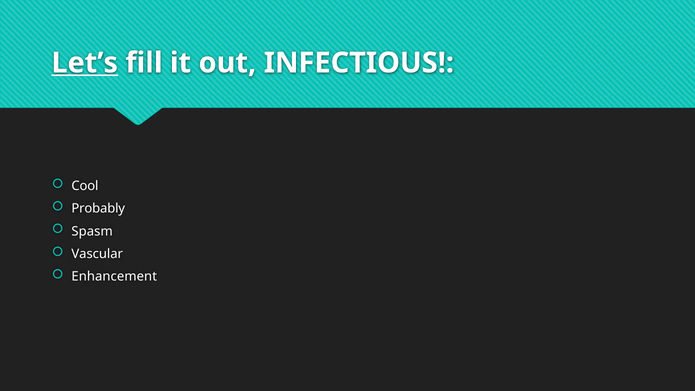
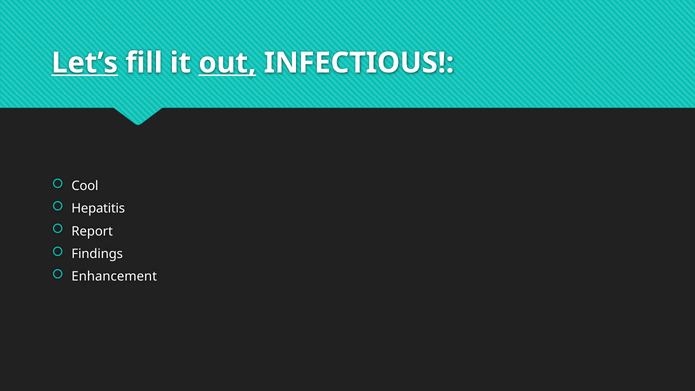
out underline: none -> present
Probably: Probably -> Hepatitis
Spasm: Spasm -> Report
Vascular: Vascular -> Findings
